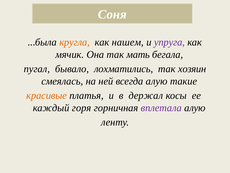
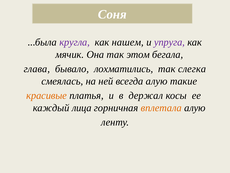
кругла colour: orange -> purple
мать: мать -> этом
пугал: пугал -> глава
хозяин: хозяин -> слегка
горя: горя -> лица
вплетала colour: purple -> orange
